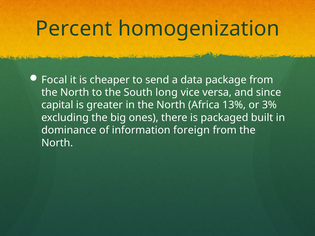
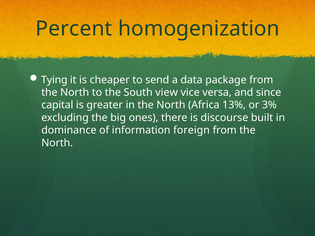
Focal: Focal -> Tying
long: long -> view
packaged: packaged -> discourse
